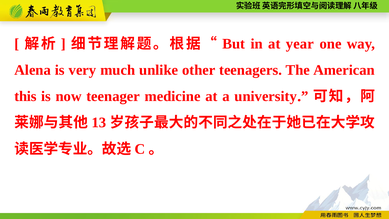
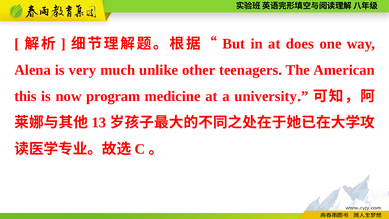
year: year -> does
teenager: teenager -> program
